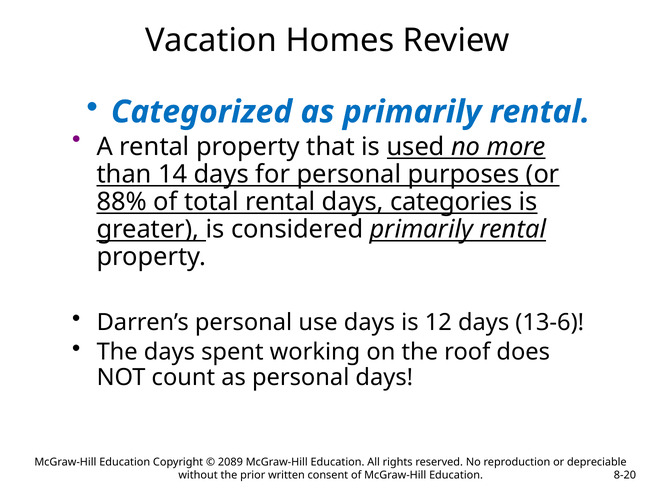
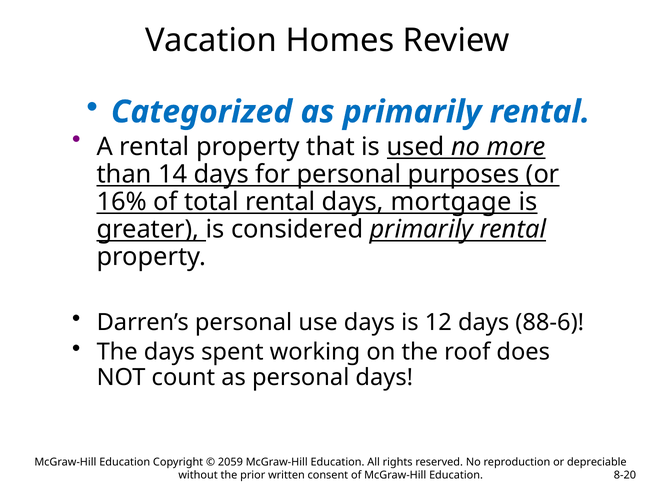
88%: 88% -> 16%
categories: categories -> mortgage
13-6: 13-6 -> 88-6
2089: 2089 -> 2059
